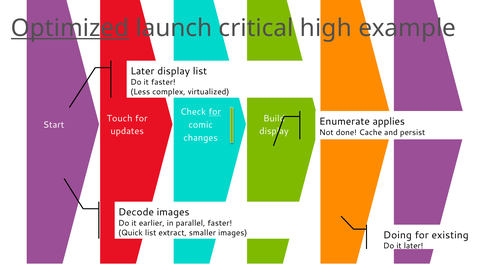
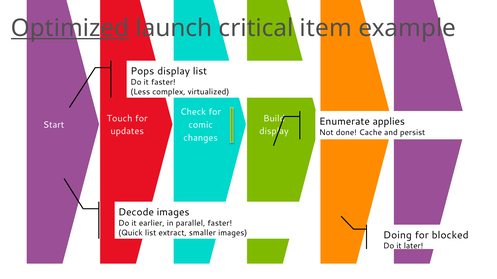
high: high -> item
Later at (142, 71): Later -> Pops
for at (215, 112) underline: present -> none
existing: existing -> blocked
